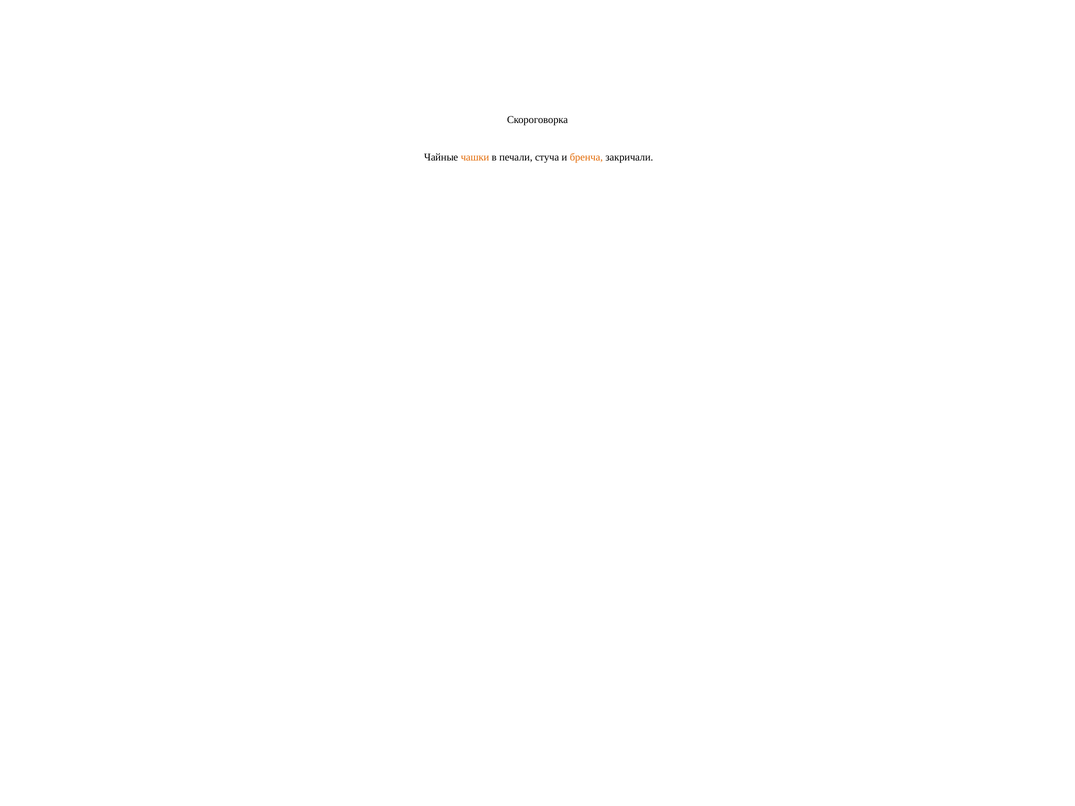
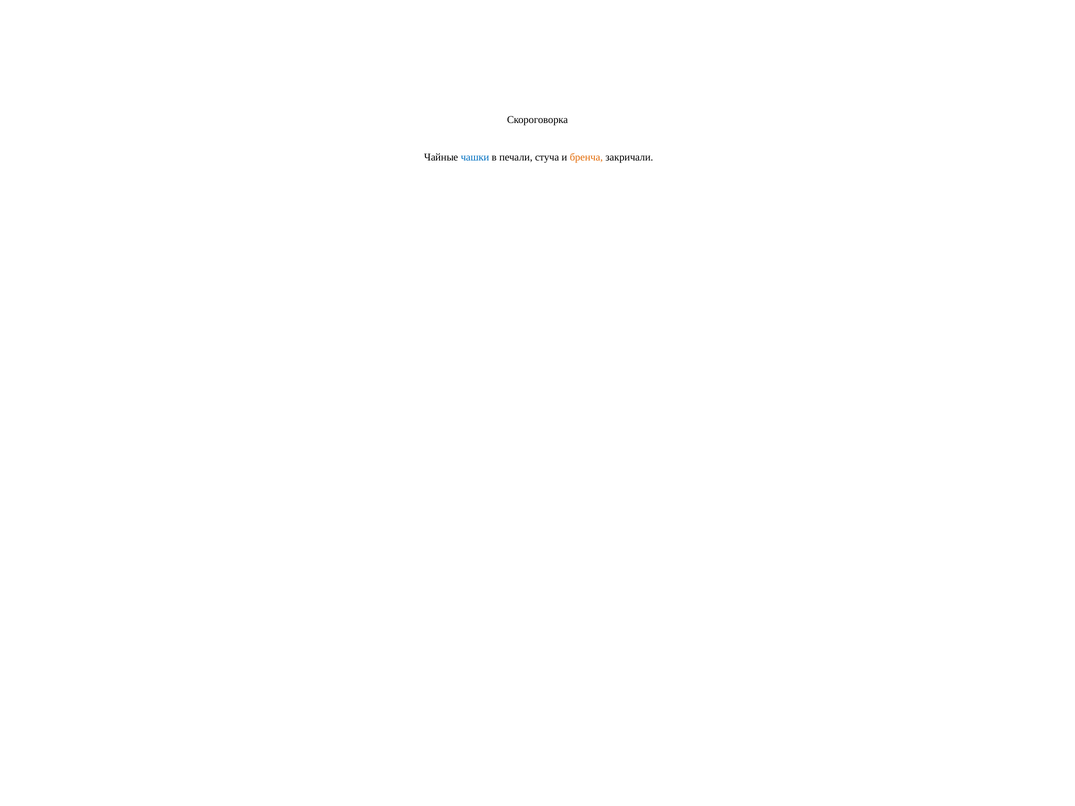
чашки colour: orange -> blue
